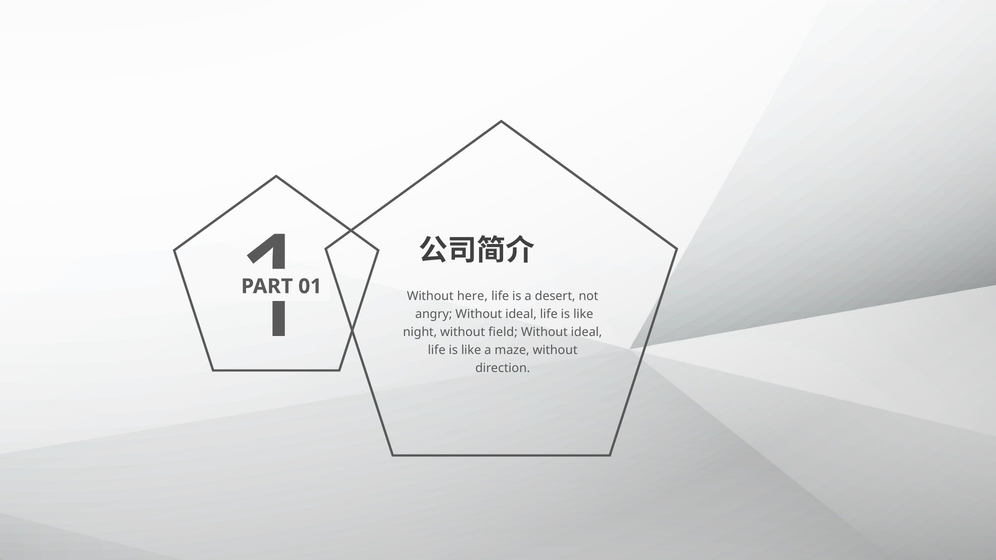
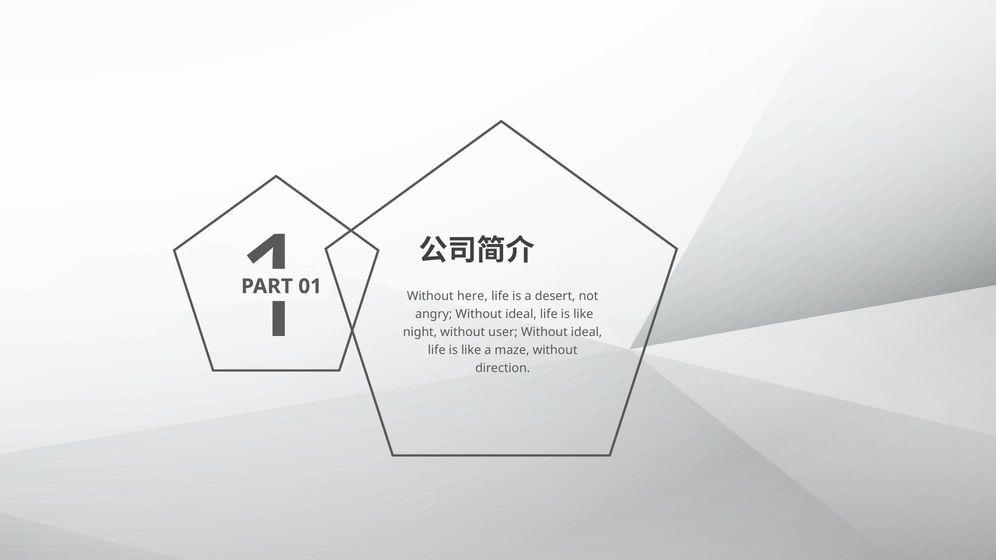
field: field -> user
